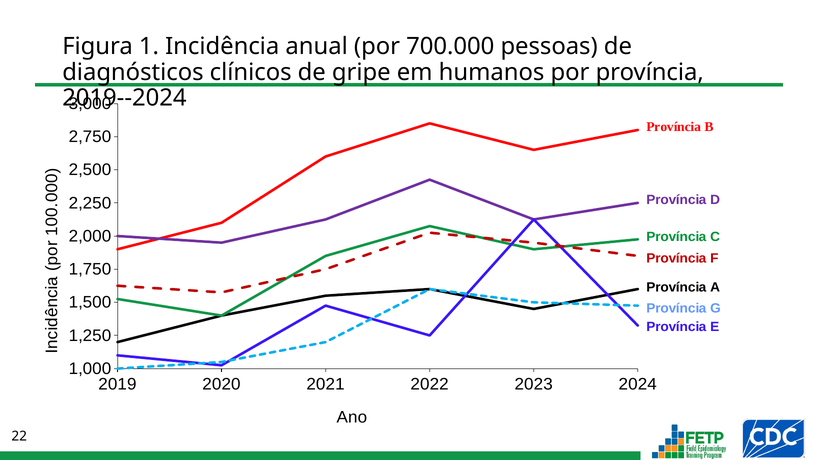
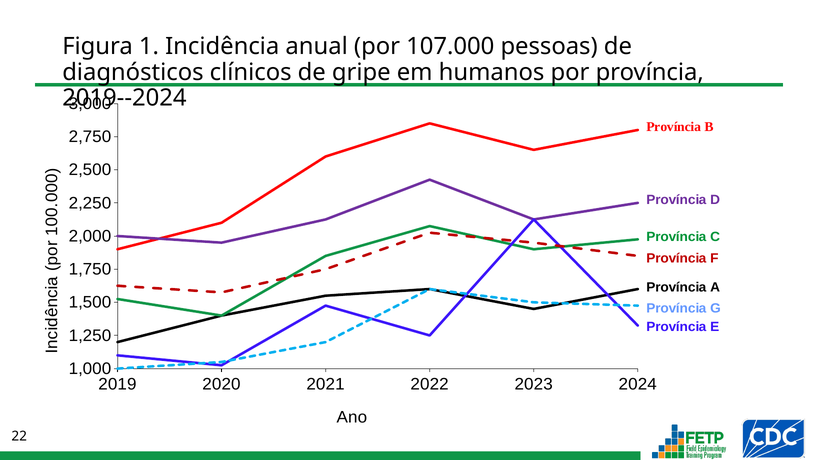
700.000: 700.000 -> 107.000
